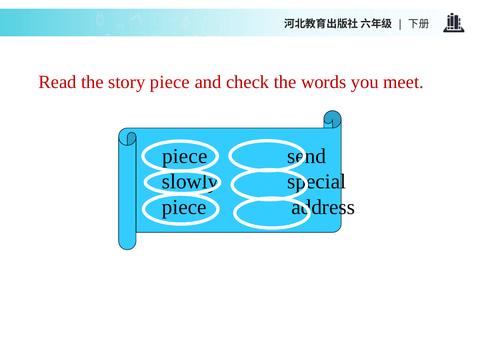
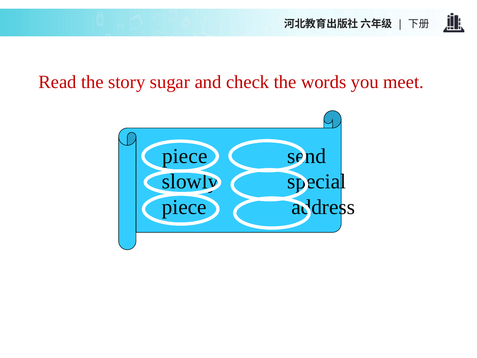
story piece: piece -> sugar
